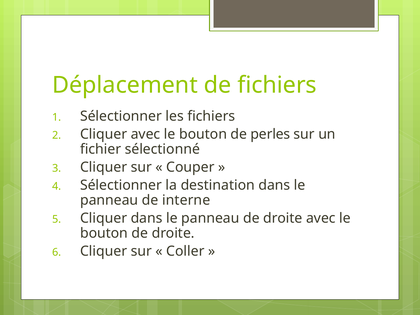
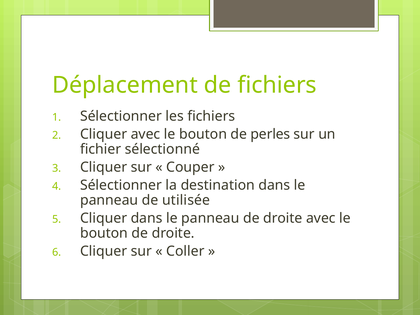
interne: interne -> utilisée
